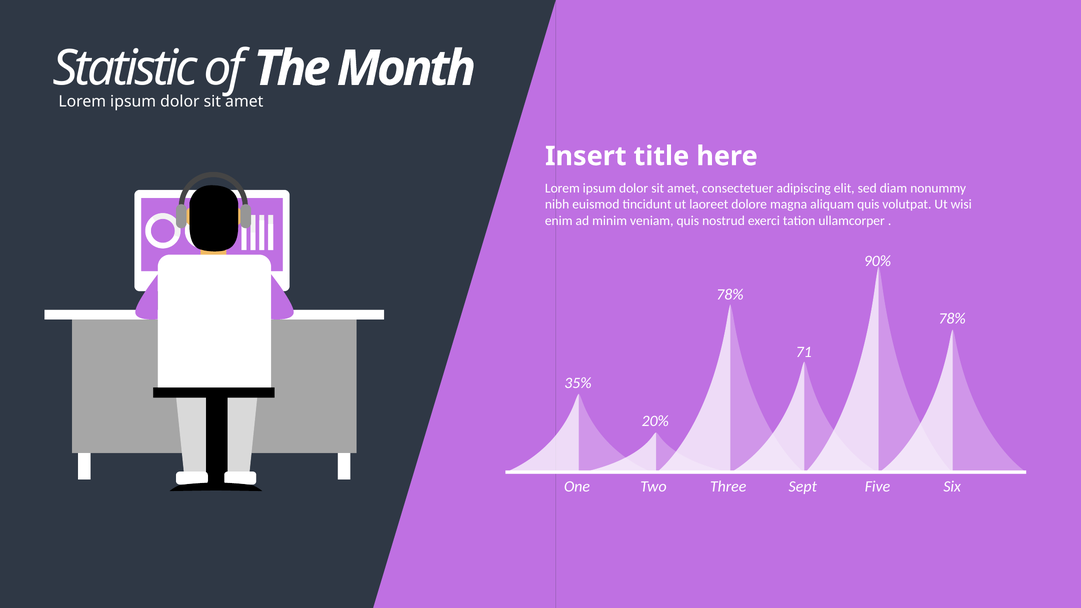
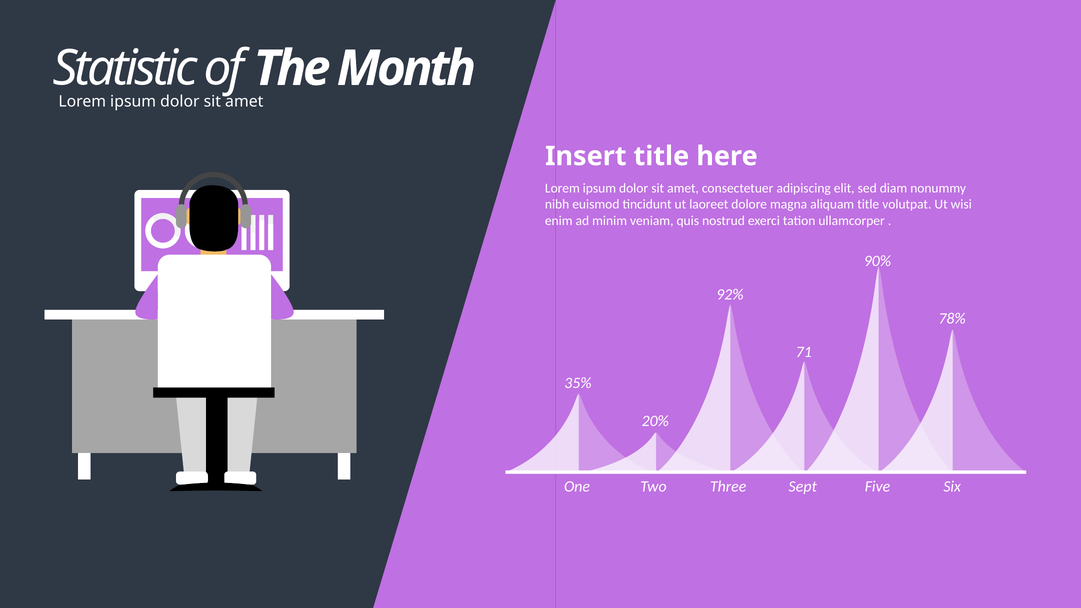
aliquam quis: quis -> title
78% at (730, 294): 78% -> 92%
